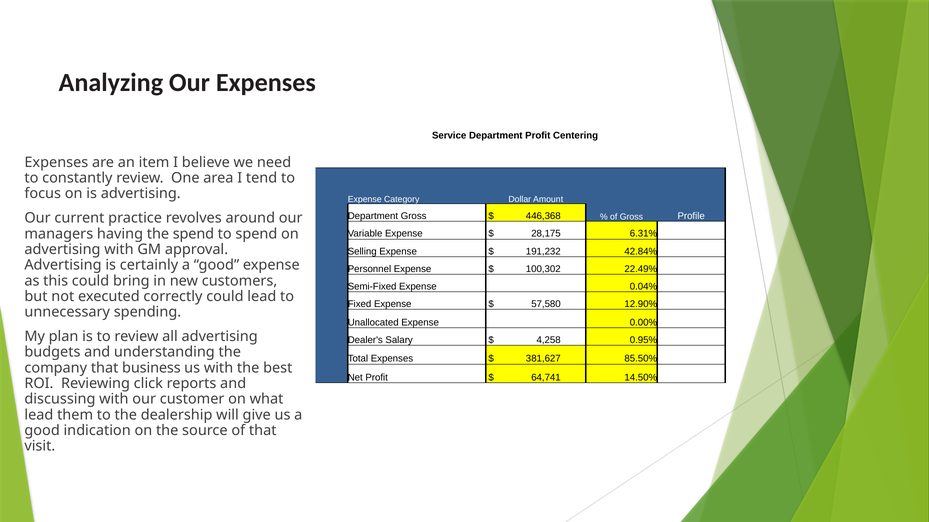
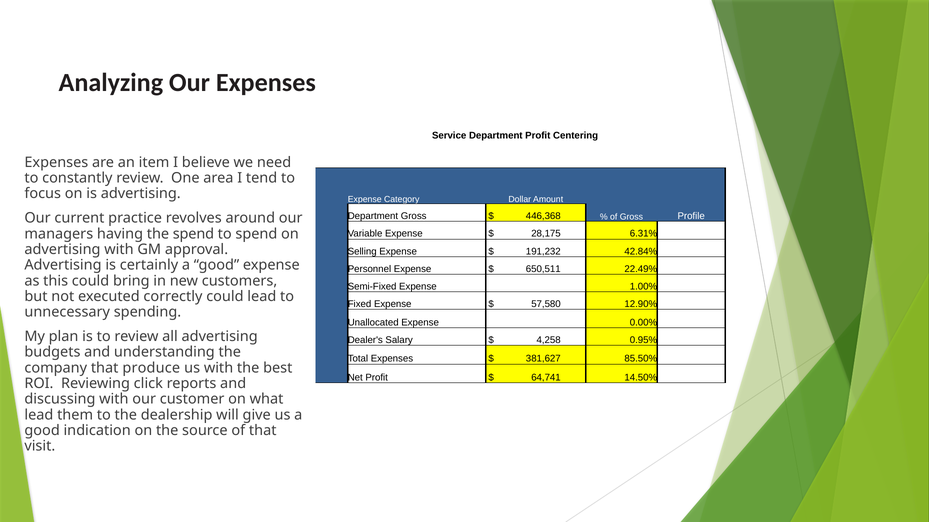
100,302: 100,302 -> 650,511
0.04%: 0.04% -> 1.00%
business: business -> produce
